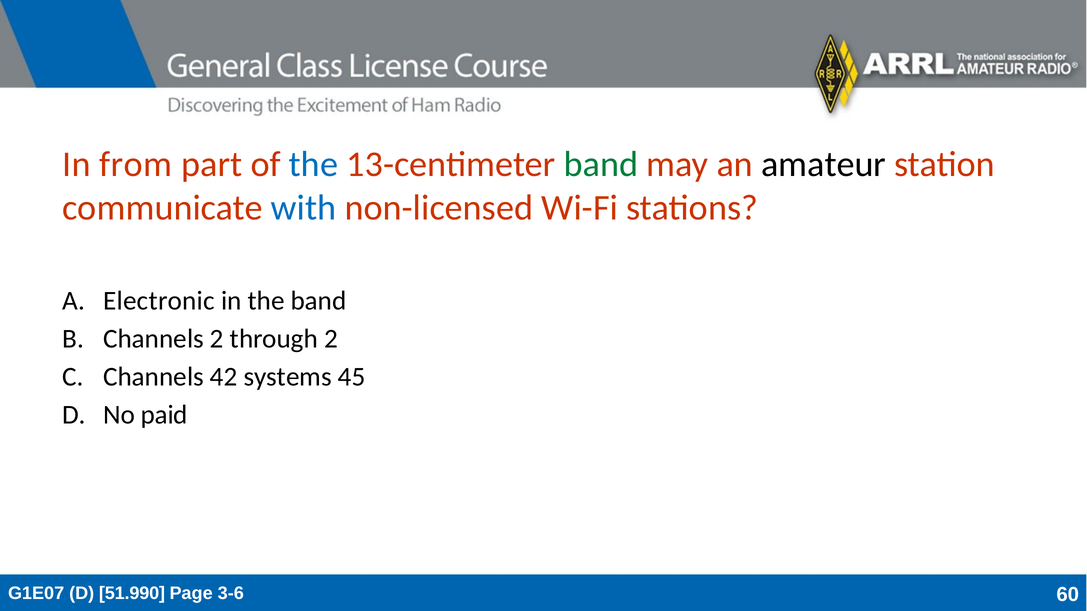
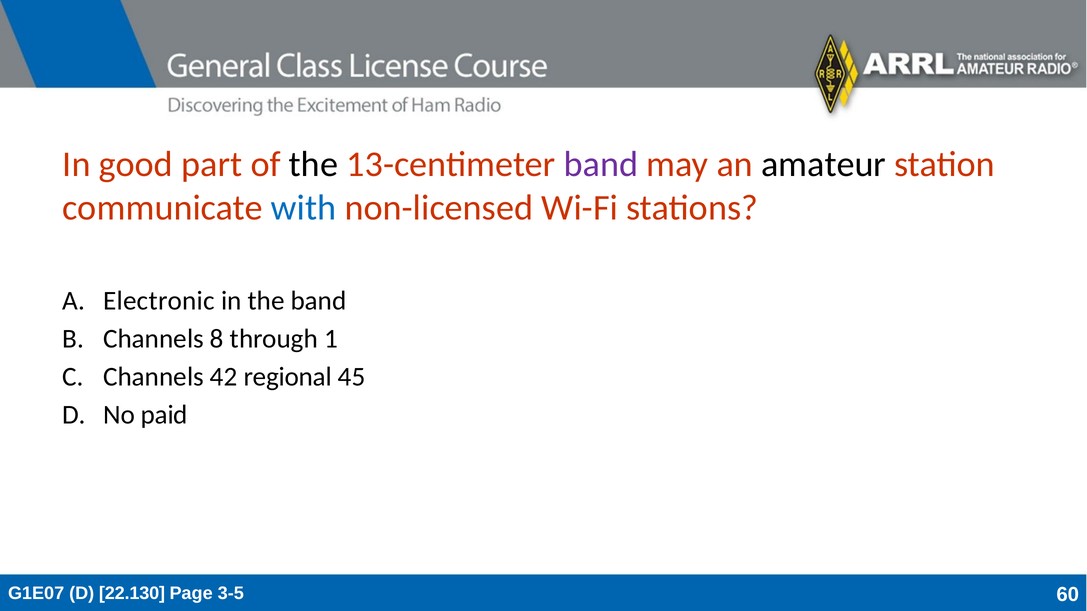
from: from -> good
the at (313, 164) colour: blue -> black
band at (601, 164) colour: green -> purple
Channels 2: 2 -> 8
through 2: 2 -> 1
systems: systems -> regional
51.990: 51.990 -> 22.130
3-6: 3-6 -> 3-5
